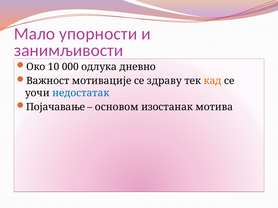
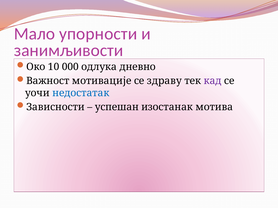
кад colour: orange -> purple
Појачавање: Појачавање -> Зависности
основом: основом -> успешан
